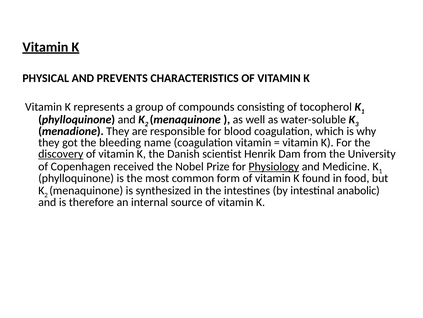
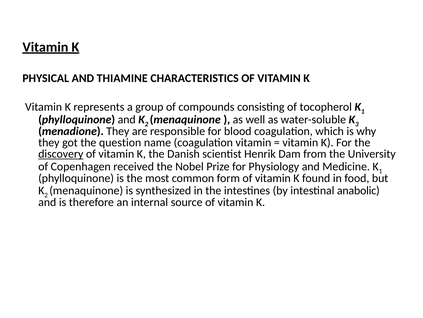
PREVENTS: PREVENTS -> THIAMINE
bleeding: bleeding -> question
Physiology underline: present -> none
